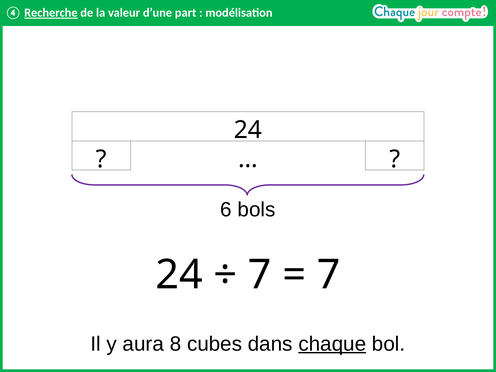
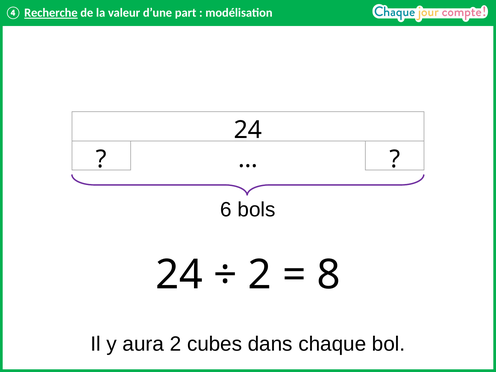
7 at (260, 275): 7 -> 2
7 at (329, 275): 7 -> 8
aura 8: 8 -> 2
chaque underline: present -> none
